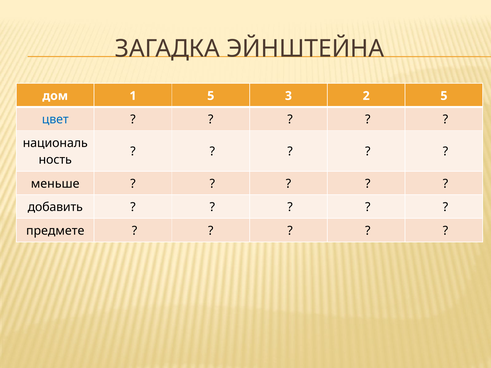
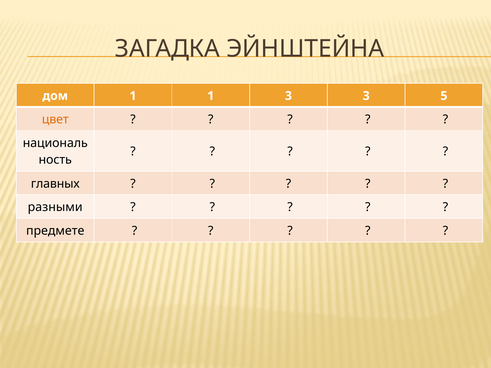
1 5: 5 -> 1
3 2: 2 -> 3
цвет colour: blue -> orange
меньше: меньше -> главных
добавить: добавить -> разными
